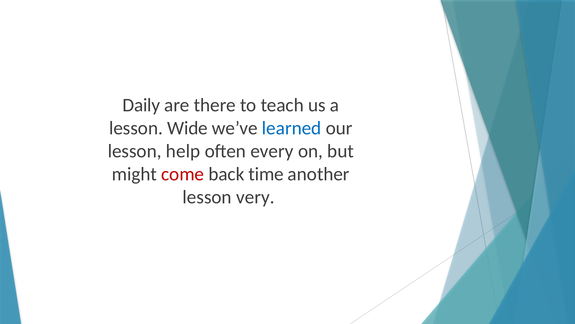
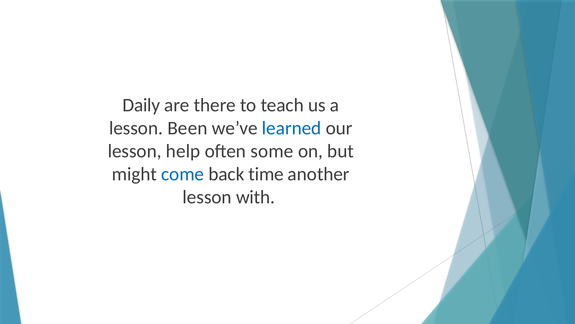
Wide: Wide -> Been
every: every -> some
come colour: red -> blue
very: very -> with
